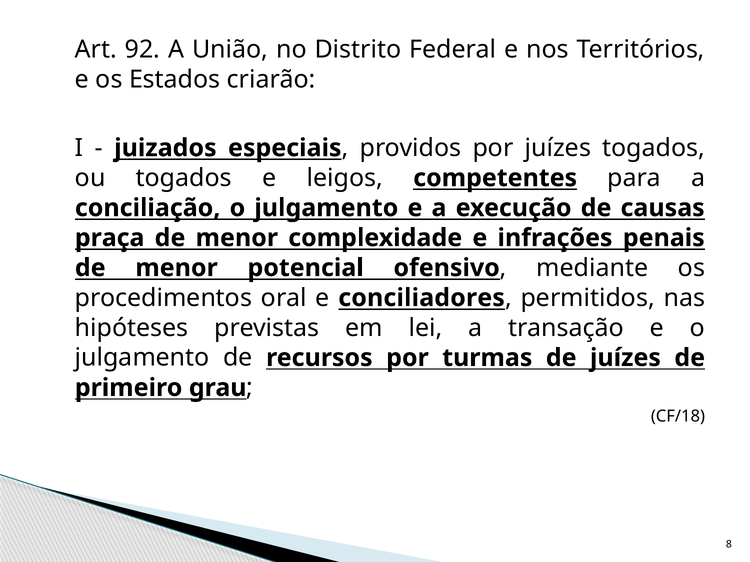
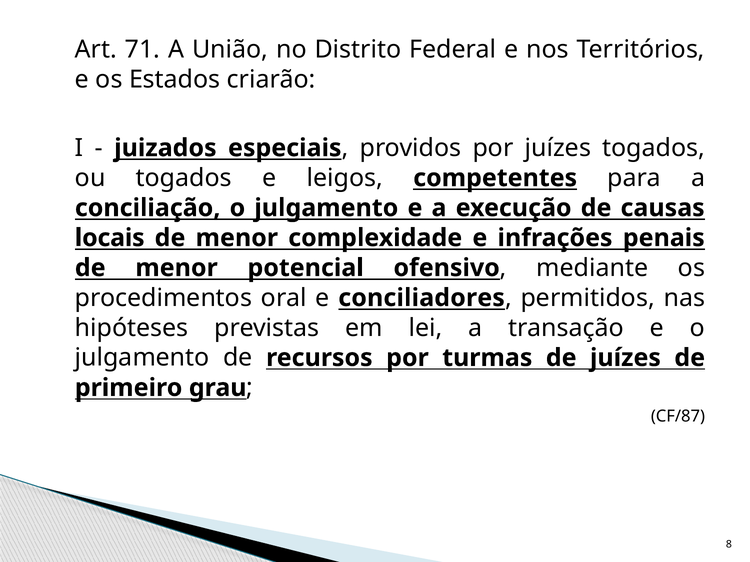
92: 92 -> 71
praça: praça -> locais
CF/18: CF/18 -> CF/87
